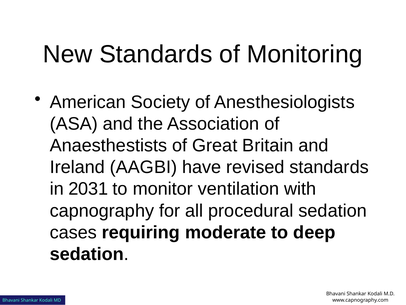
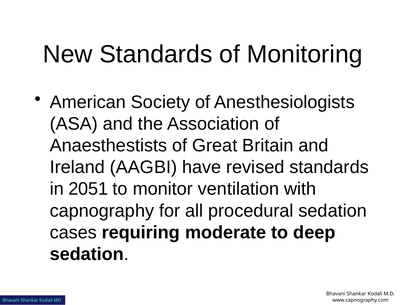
2031: 2031 -> 2051
